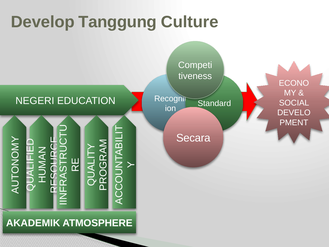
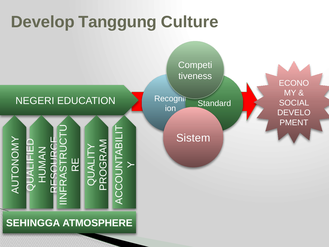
Secara: Secara -> Sistem
AKADEMIK: AKADEMIK -> SEHINGGA
